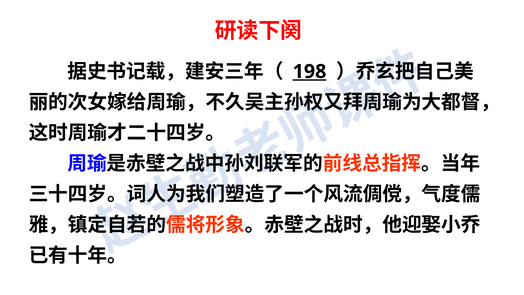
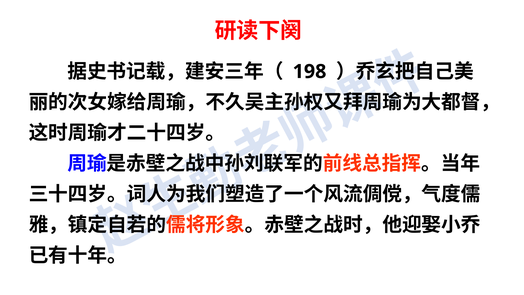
198 underline: present -> none
